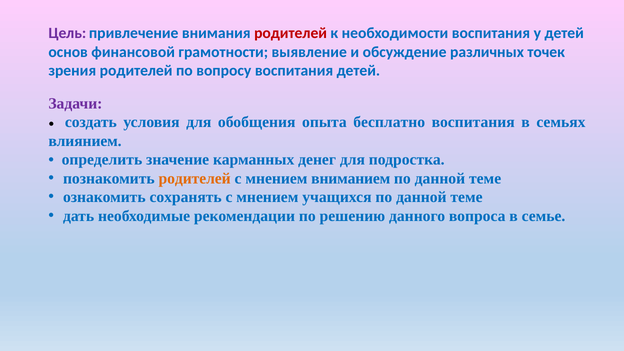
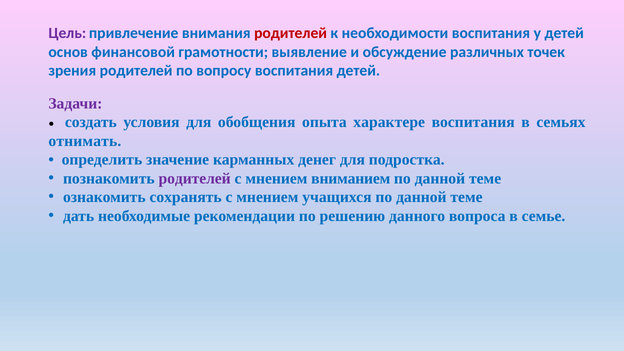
бесплатно: бесплатно -> характере
влиянием: влиянием -> отнимать
родителей at (195, 178) colour: orange -> purple
